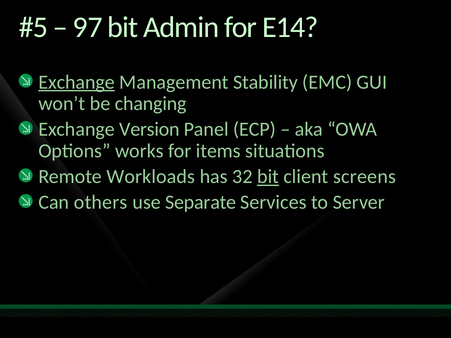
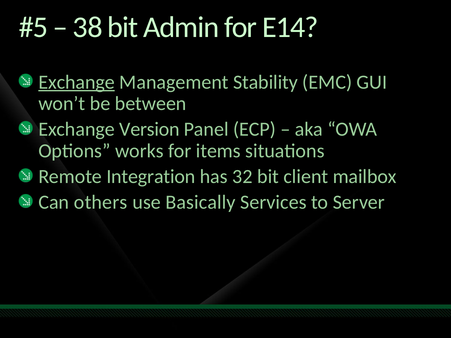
97: 97 -> 38
changing: changing -> between
Workloads: Workloads -> Integration
bit at (268, 177) underline: present -> none
screens: screens -> mailbox
Separate: Separate -> Basically
